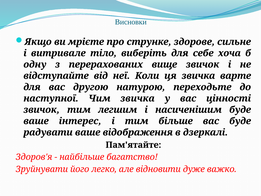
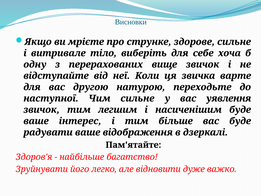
Чим звичка: звичка -> сильне
цінності: цінності -> уявлення
